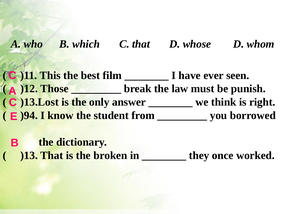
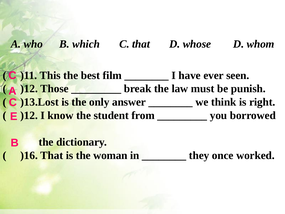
)94 at (29, 115): )94 -> )12
)13: )13 -> )16
broken: broken -> woman
